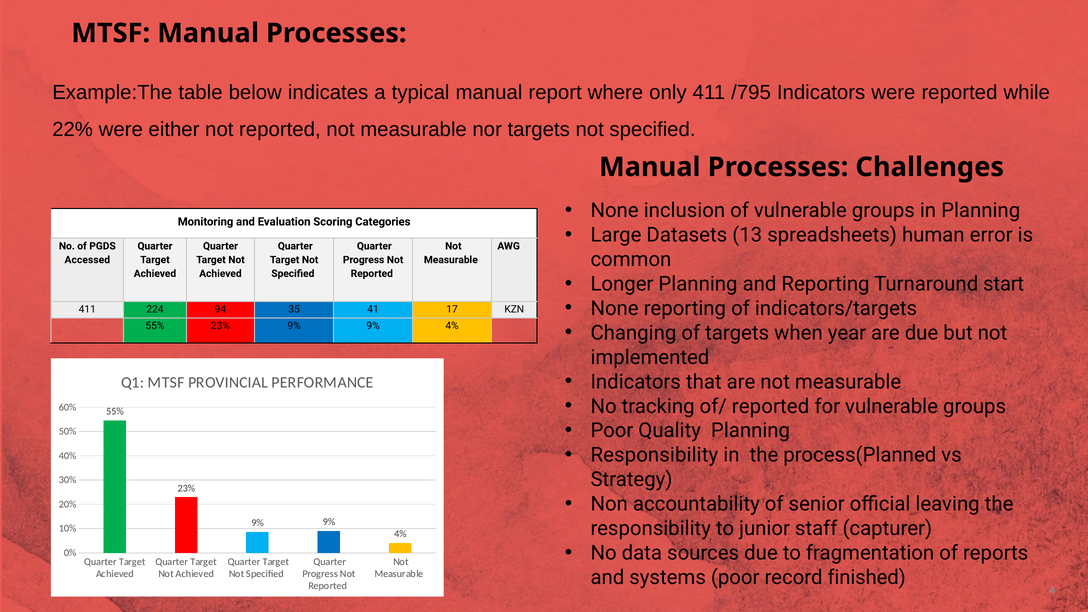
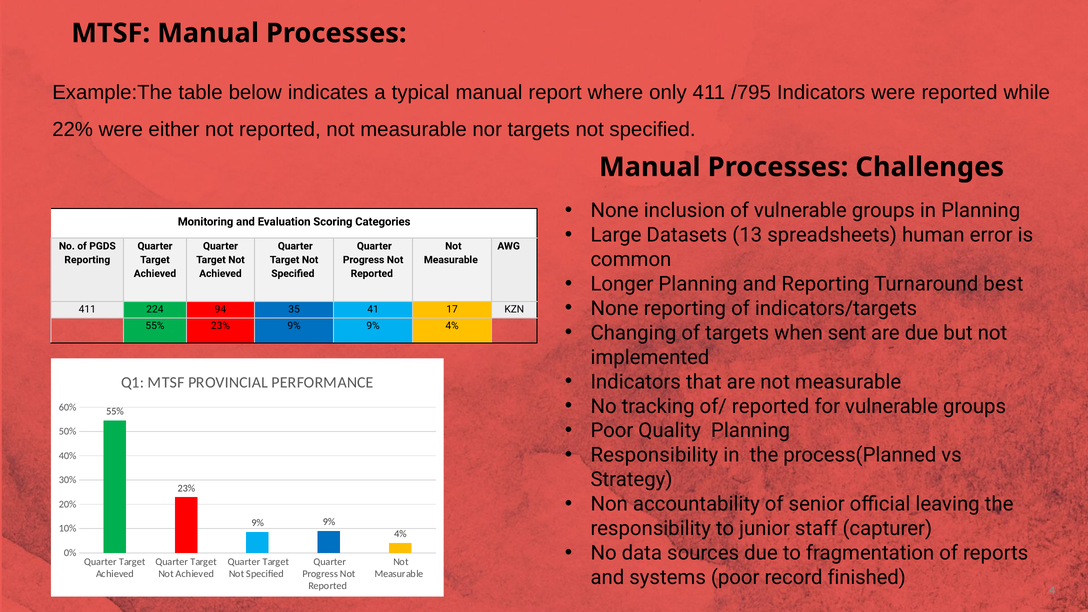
Accessed at (87, 260): Accessed -> Reporting
start: start -> best
year: year -> sent
